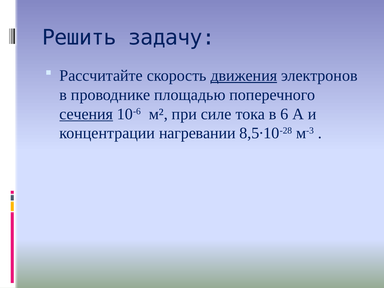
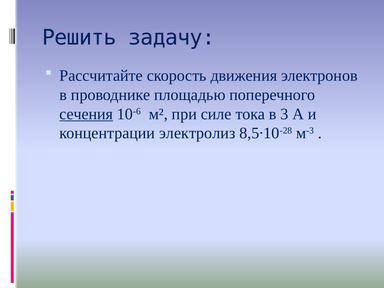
движения underline: present -> none
6: 6 -> 3
нагревании: нагревании -> электролиз
